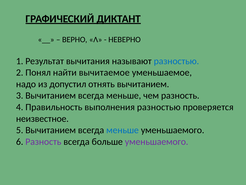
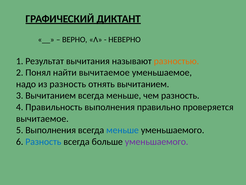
разностью at (176, 61) colour: blue -> orange
из допустил: допустил -> разность
выполнения разностью: разностью -> правильно
неизвестное at (42, 118): неизвестное -> вычитаемое
5 Вычитанием: Вычитанием -> Выполнения
Разность at (43, 141) colour: purple -> blue
